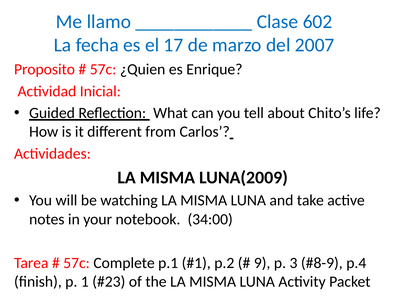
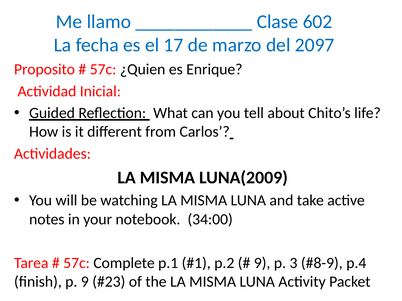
2007: 2007 -> 2097
p 1: 1 -> 9
